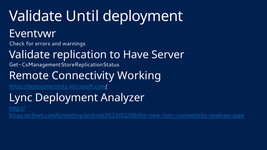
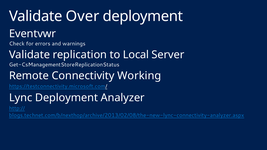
Until: Until -> Over
Have: Have -> Local
